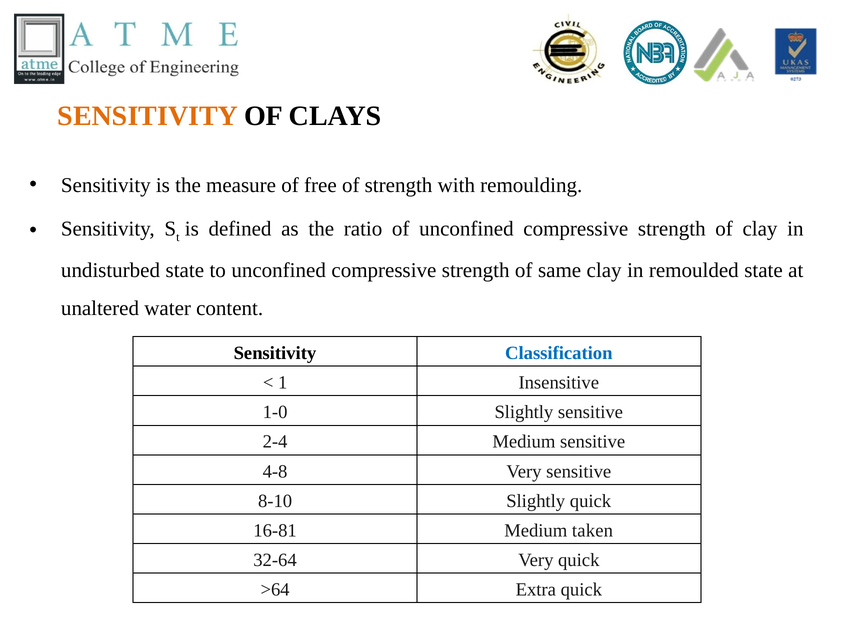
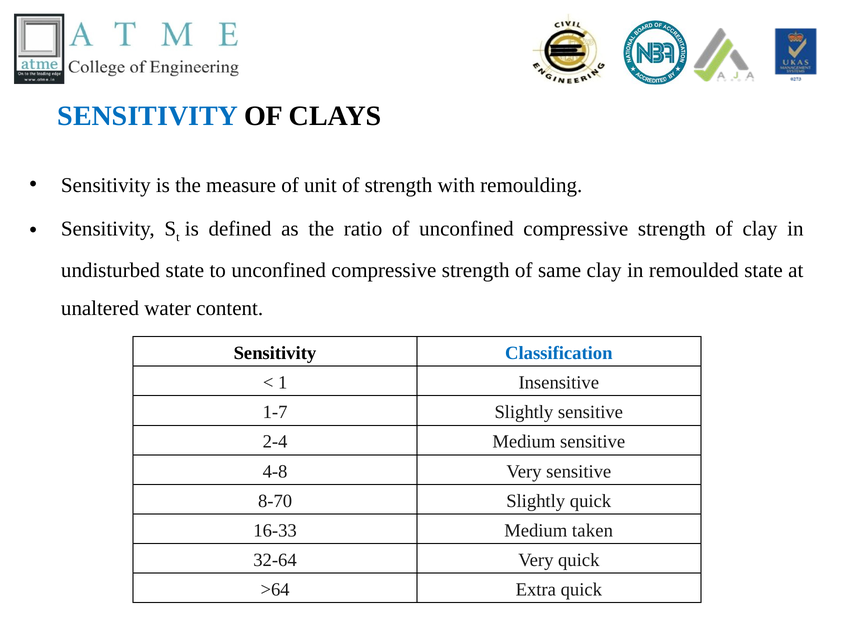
SENSITIVITY at (148, 116) colour: orange -> blue
free: free -> unit
1-0: 1-0 -> 1-7
8-10: 8-10 -> 8-70
16-81: 16-81 -> 16-33
